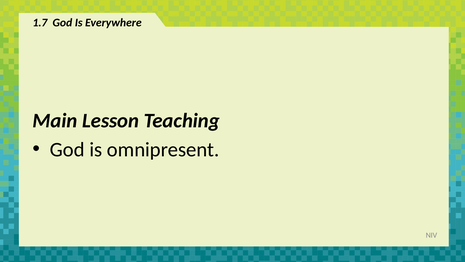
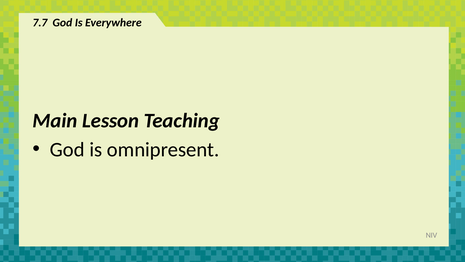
1.7: 1.7 -> 7.7
